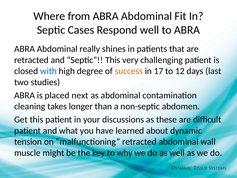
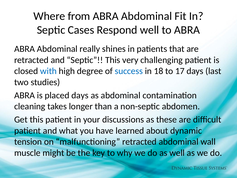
success colour: orange -> blue
17: 17 -> 18
12: 12 -> 17
placed next: next -> days
